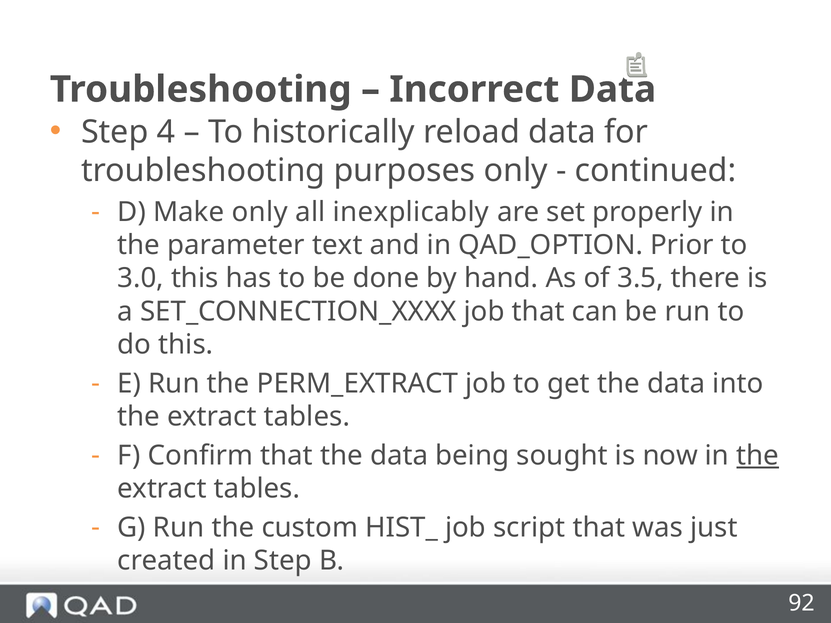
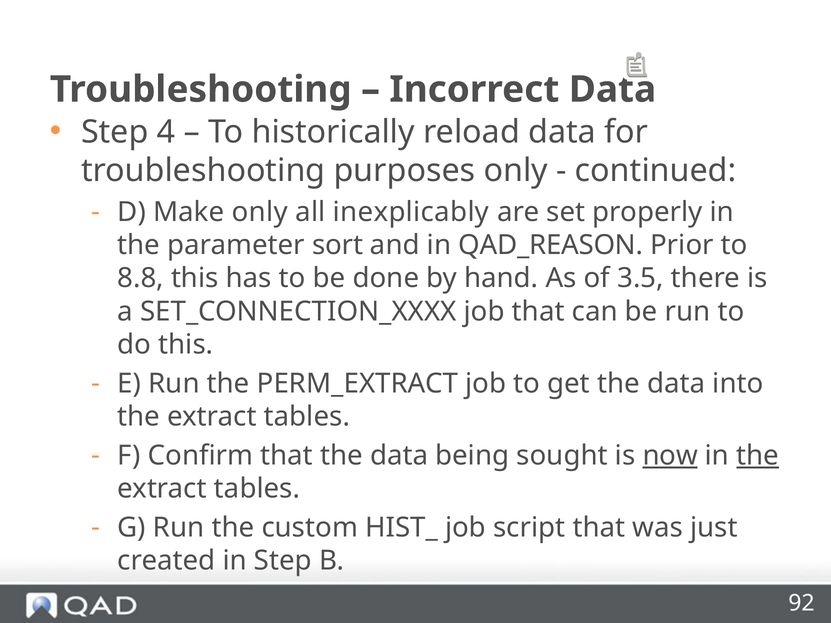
text: text -> sort
QAD_OPTION: QAD_OPTION -> QAD_REASON
3.0: 3.0 -> 8.8
now underline: none -> present
